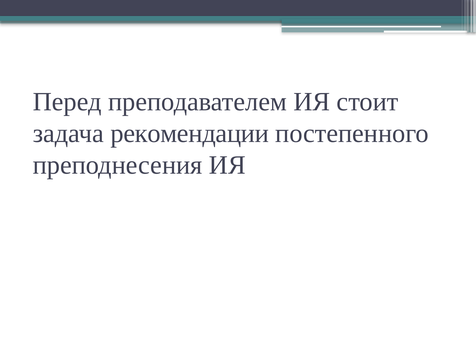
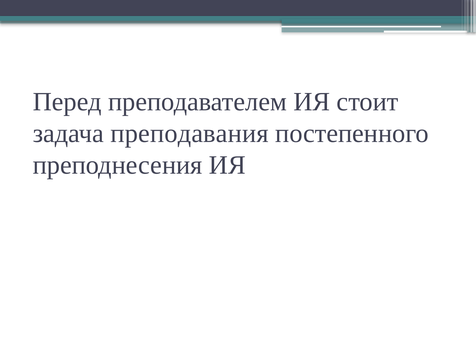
рекомендации: рекомендации -> преподавания
